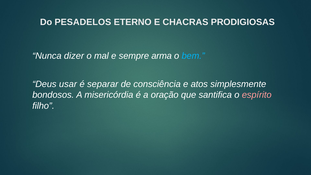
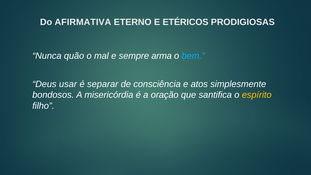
PESADELOS: PESADELOS -> AFIRMATIVA
CHACRAS: CHACRAS -> ETÉRICOS
dizer: dizer -> quão
espírito colour: pink -> yellow
